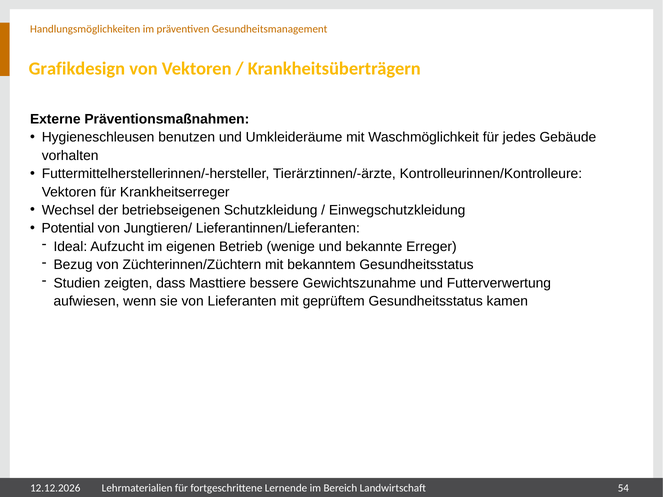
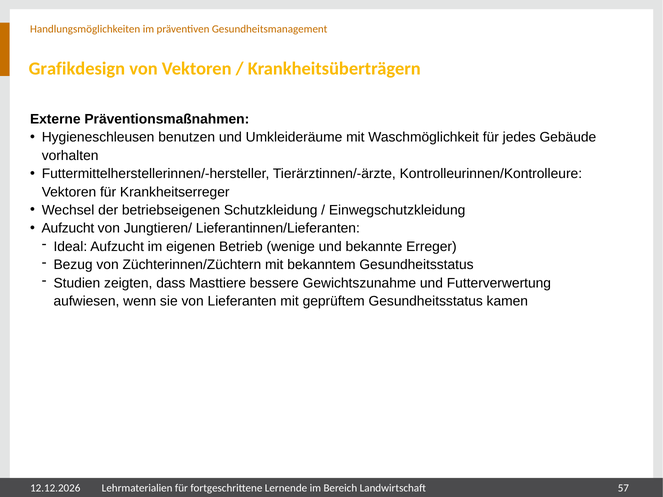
Potential at (68, 229): Potential -> Aufzucht
54: 54 -> 57
